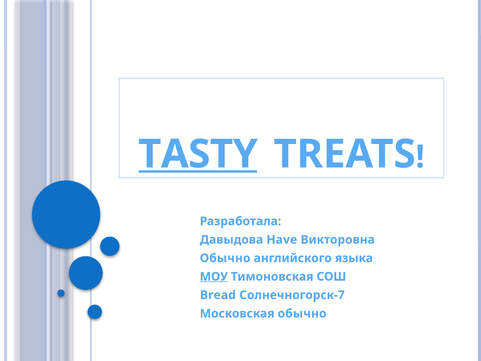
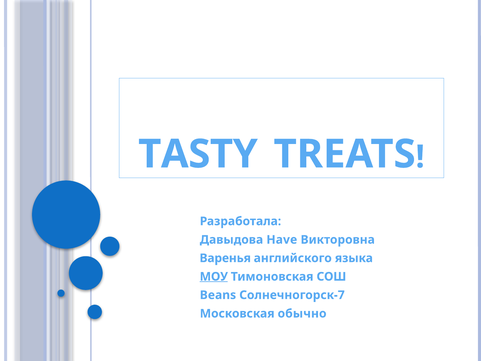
TASTY underline: present -> none
Обычно at (225, 258): Обычно -> Варенья
Bread: Bread -> Beans
